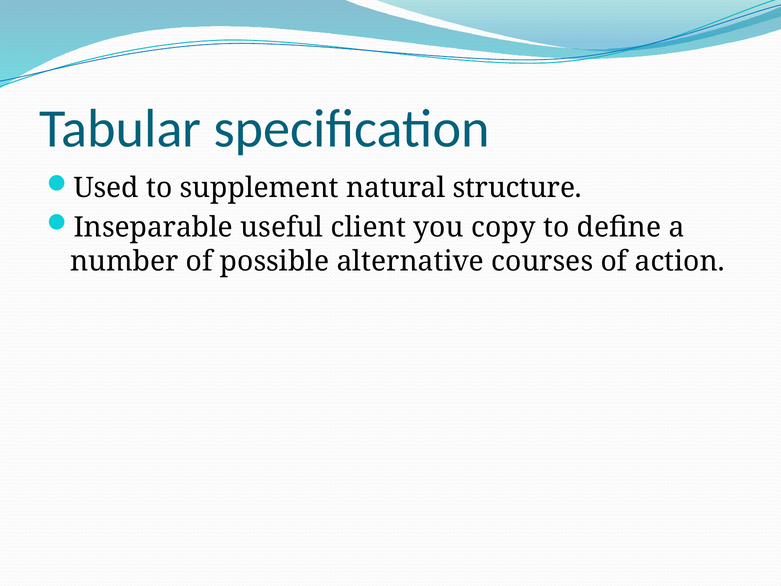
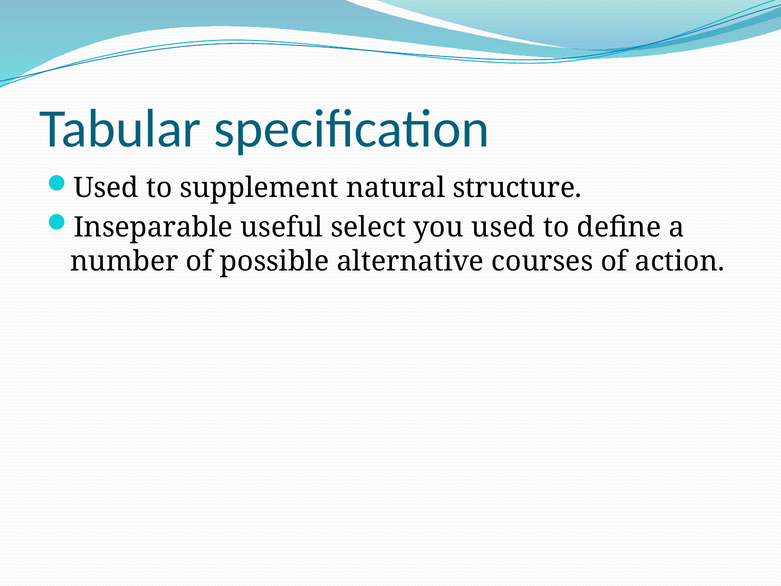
client: client -> select
you copy: copy -> used
